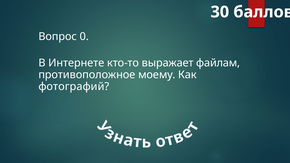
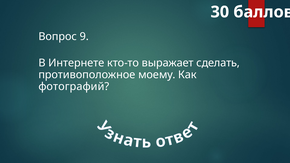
0: 0 -> 9
файлам: файлам -> сделать
